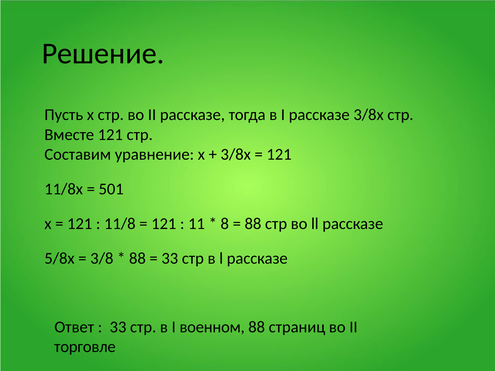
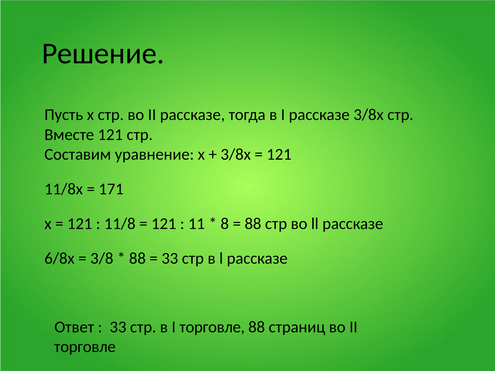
501: 501 -> 171
5/8х: 5/8х -> 6/8х
I военном: военном -> торговле
